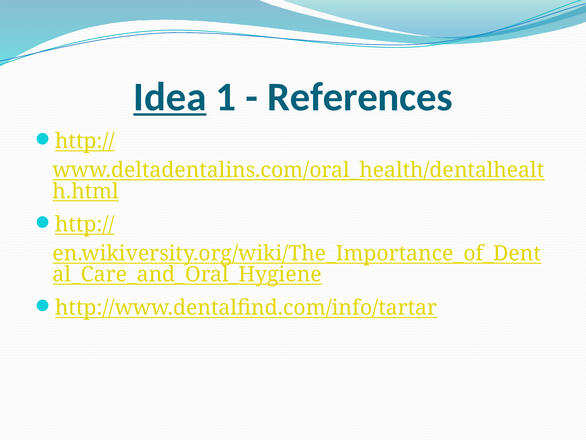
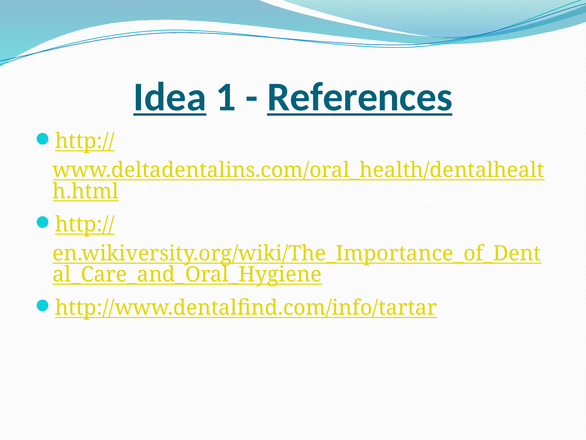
References underline: none -> present
